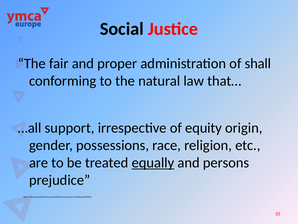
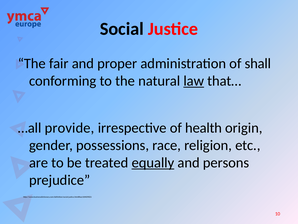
law underline: none -> present
support: support -> provide
equity: equity -> health
